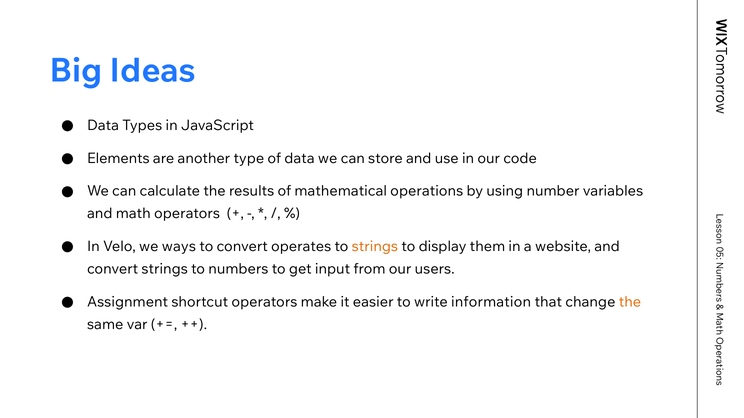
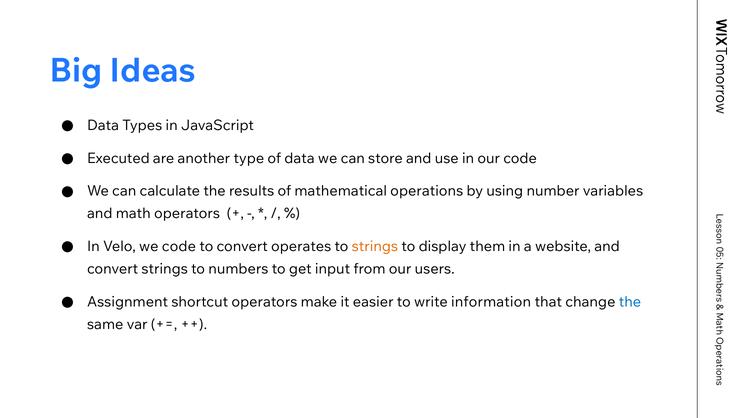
Elements: Elements -> Executed
we ways: ways -> code
the at (630, 302) colour: orange -> blue
